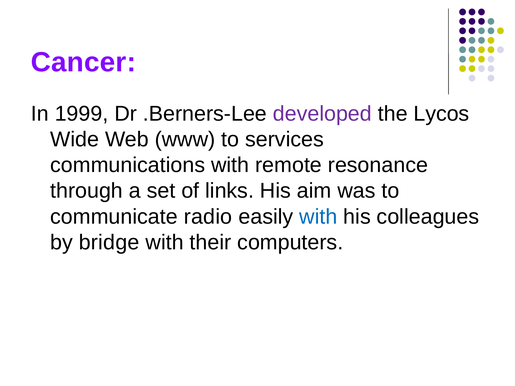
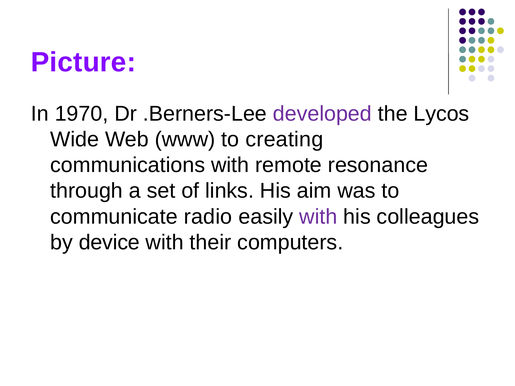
Cancer: Cancer -> Picture
1999: 1999 -> 1970
services: services -> creating
with at (318, 217) colour: blue -> purple
bridge: bridge -> device
